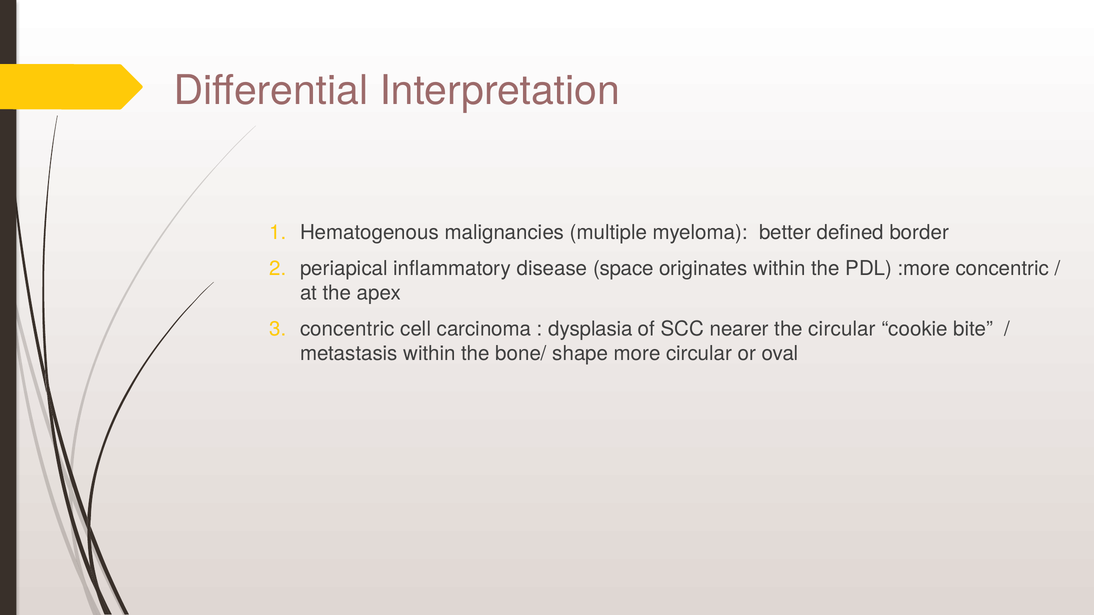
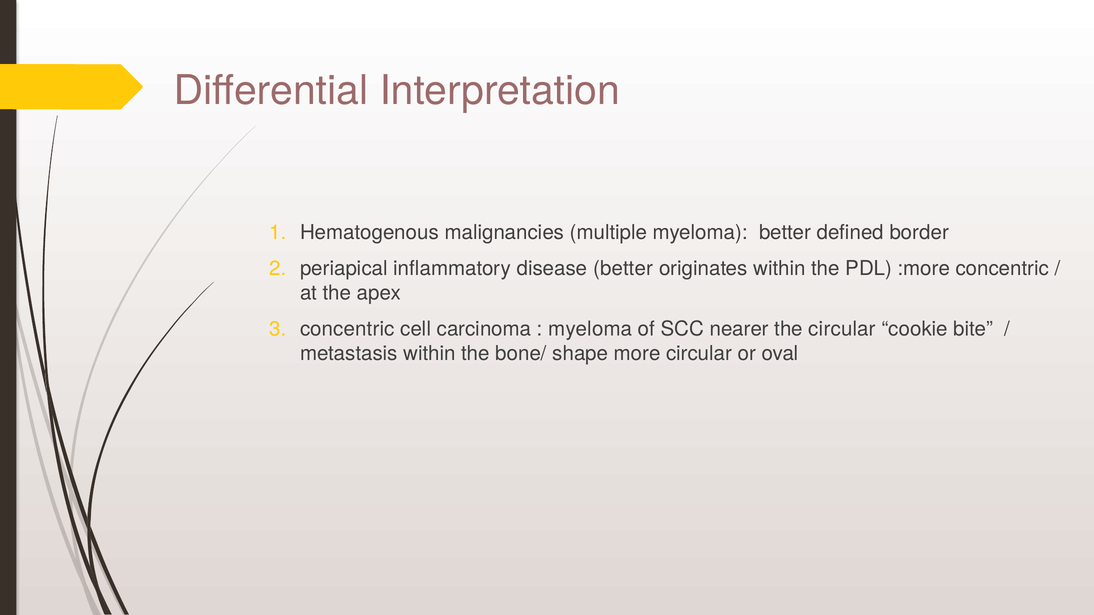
disease space: space -> better
dysplasia at (590, 329): dysplasia -> myeloma
